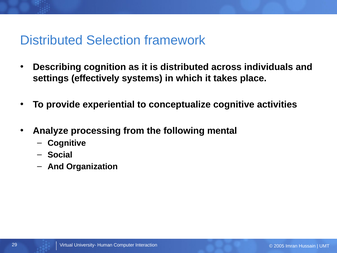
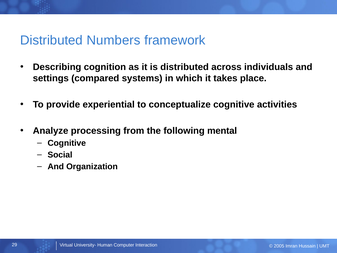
Selection: Selection -> Numbers
effectively: effectively -> compared
